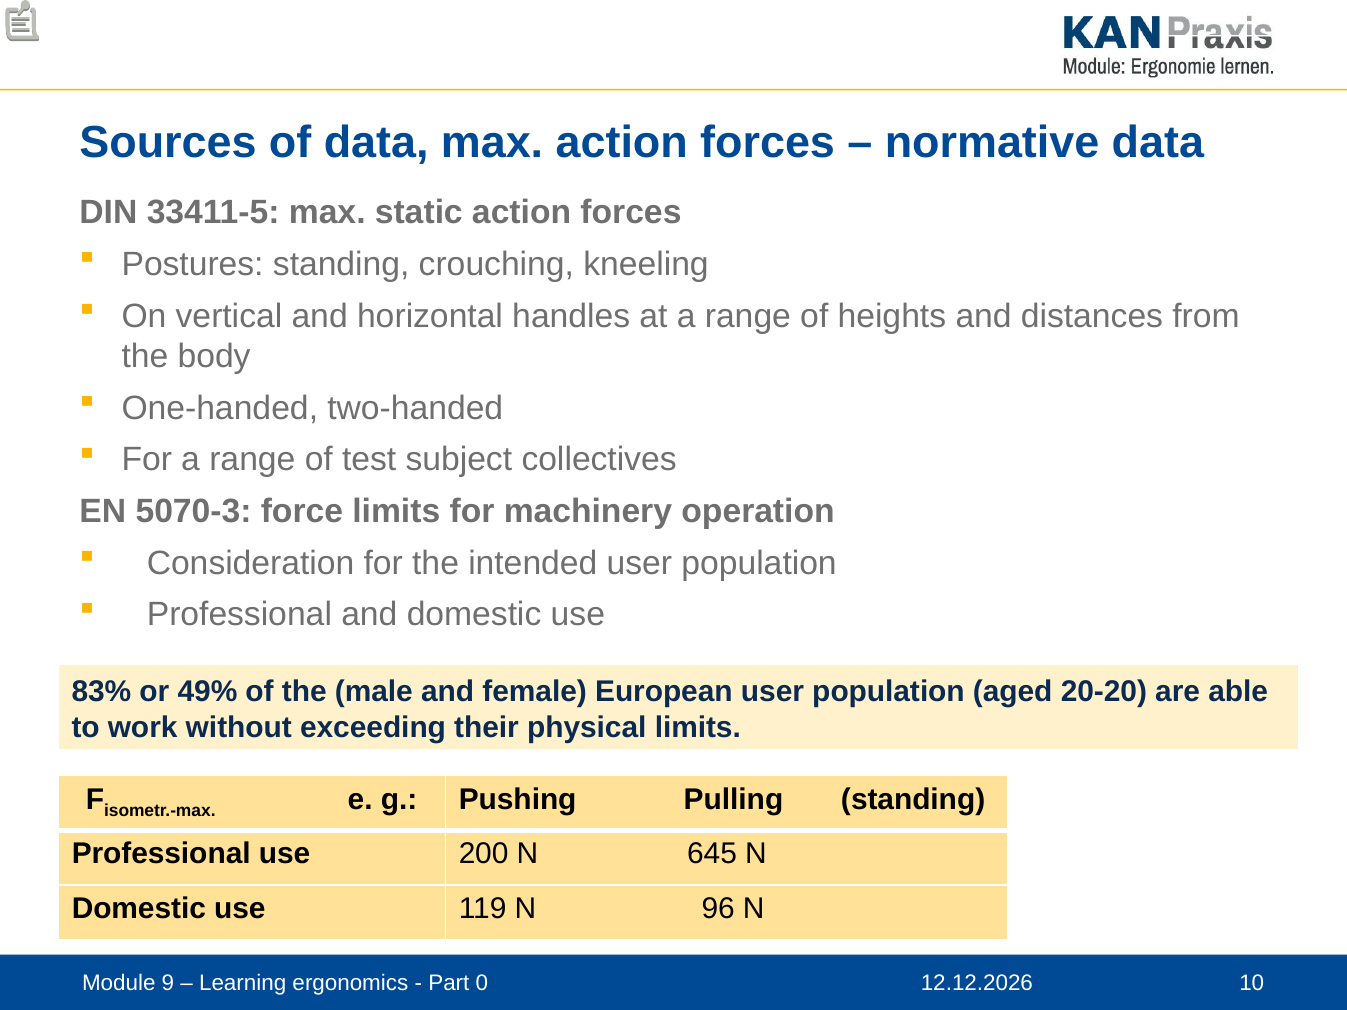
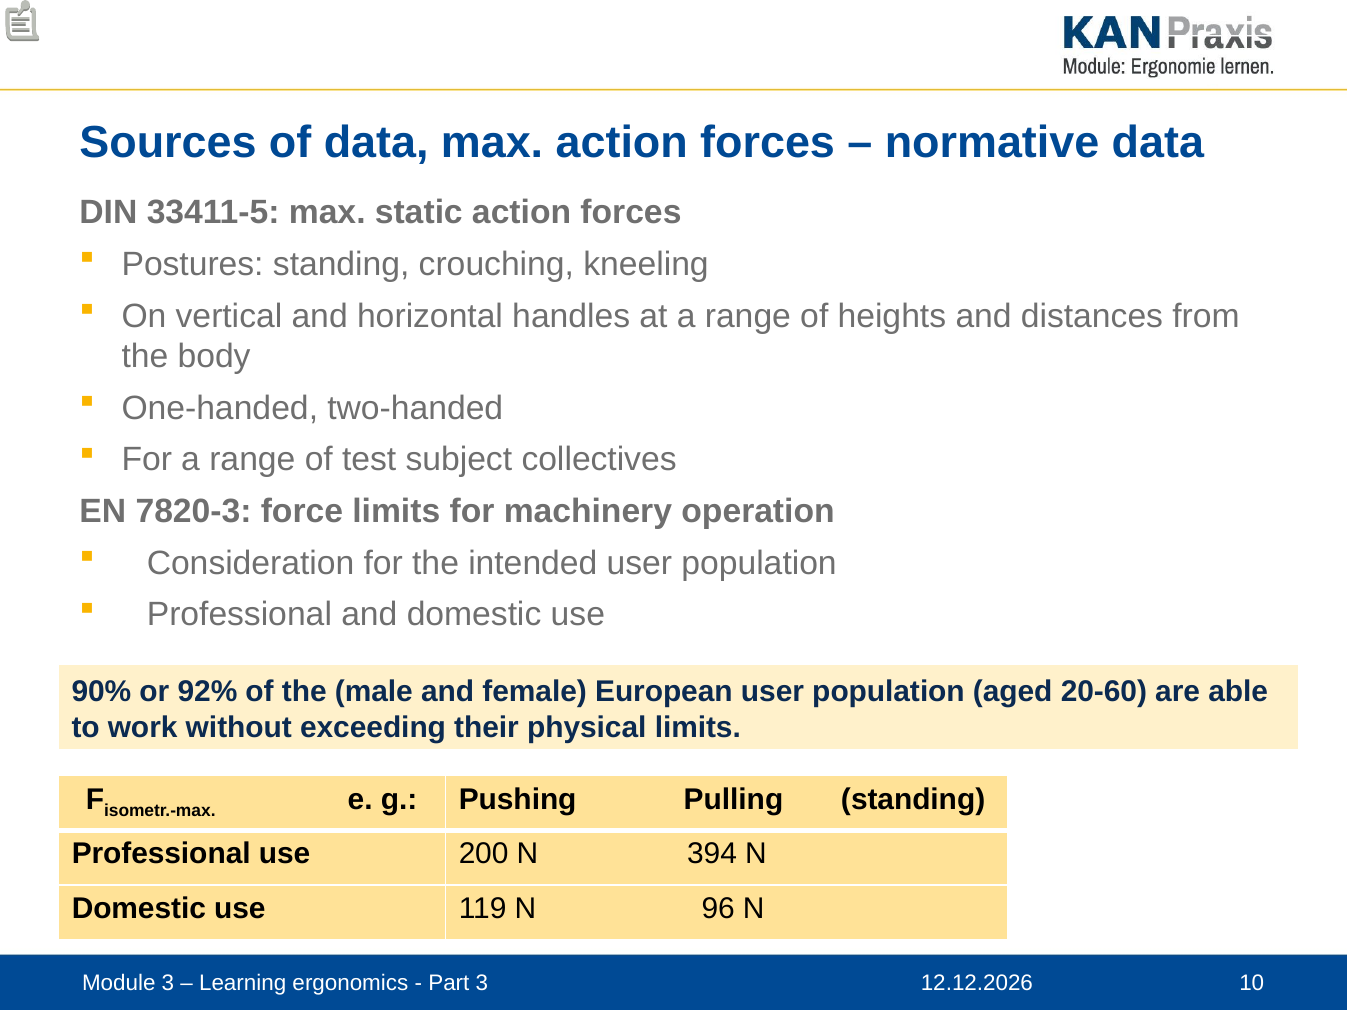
5070-3: 5070-3 -> 7820-3
83%: 83% -> 90%
49%: 49% -> 92%
20-20: 20-20 -> 20-60
645: 645 -> 394
Module 9: 9 -> 3
Part 0: 0 -> 3
